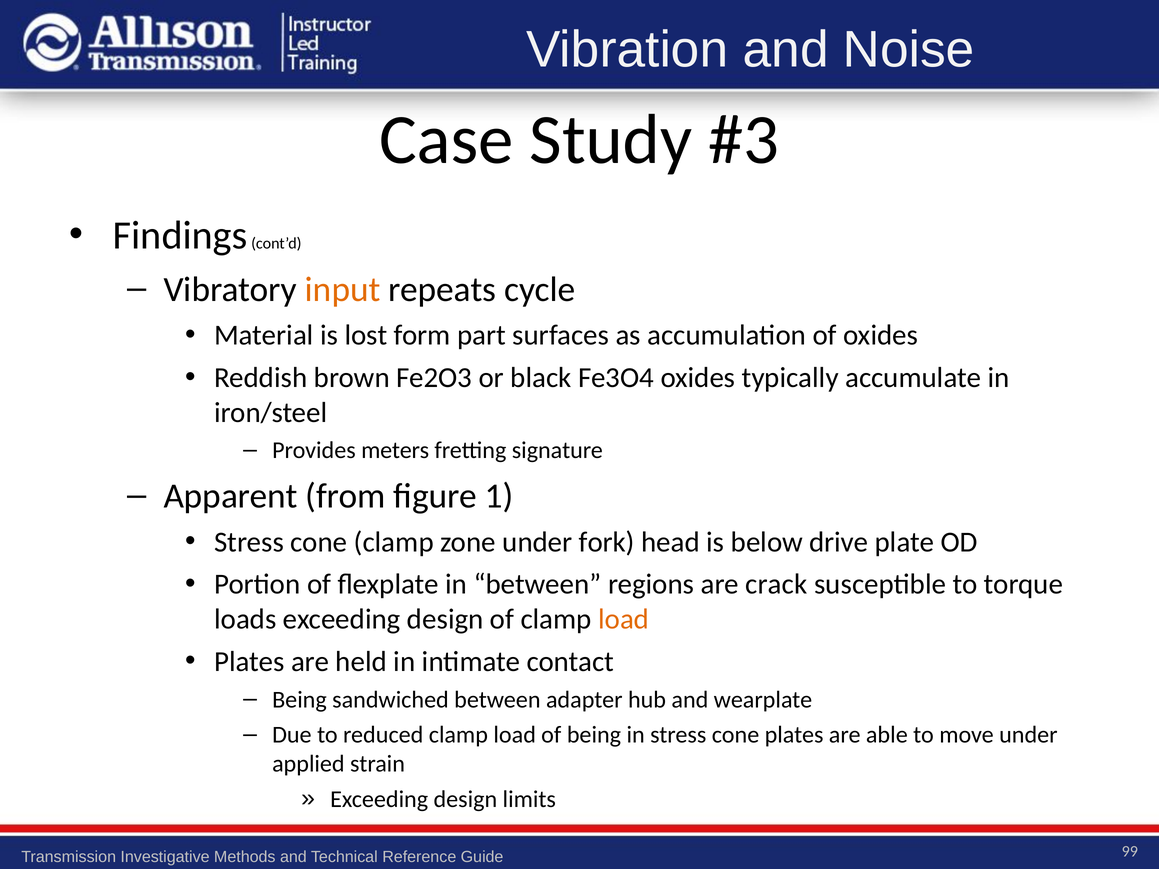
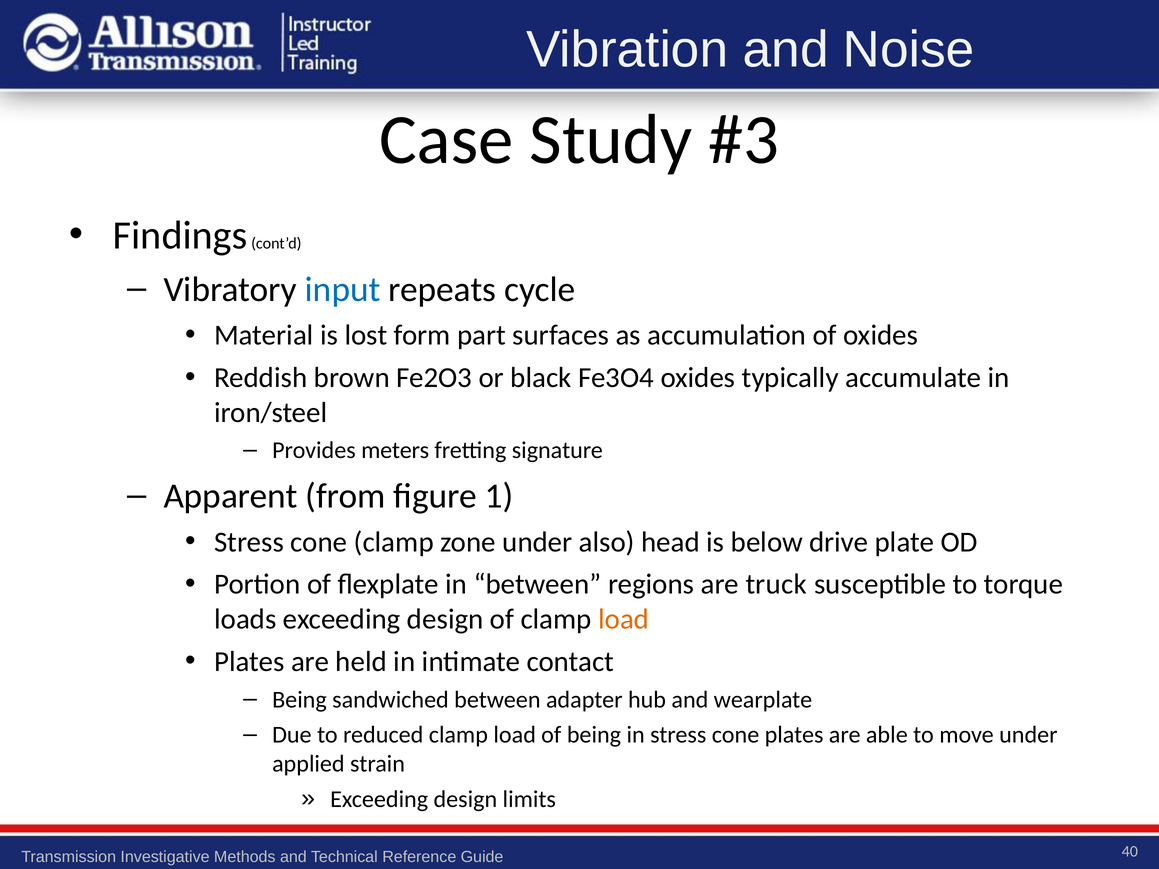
input colour: orange -> blue
fork: fork -> also
crack: crack -> truck
99: 99 -> 40
